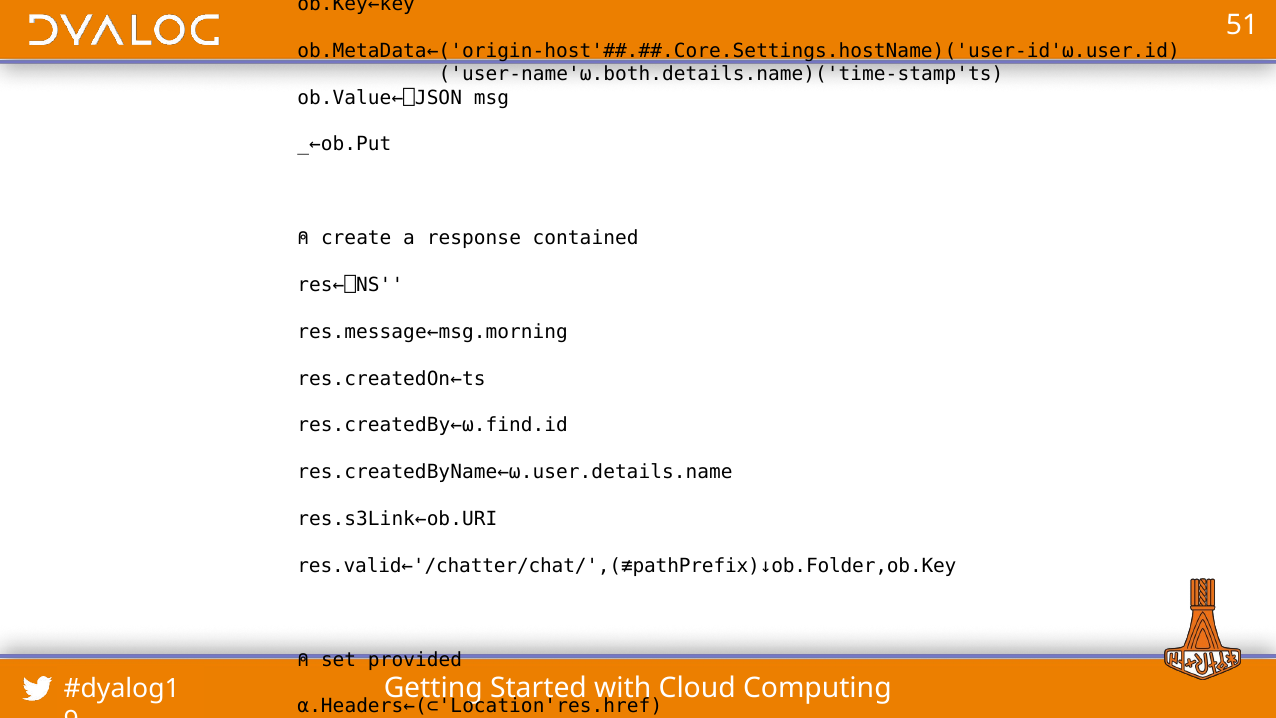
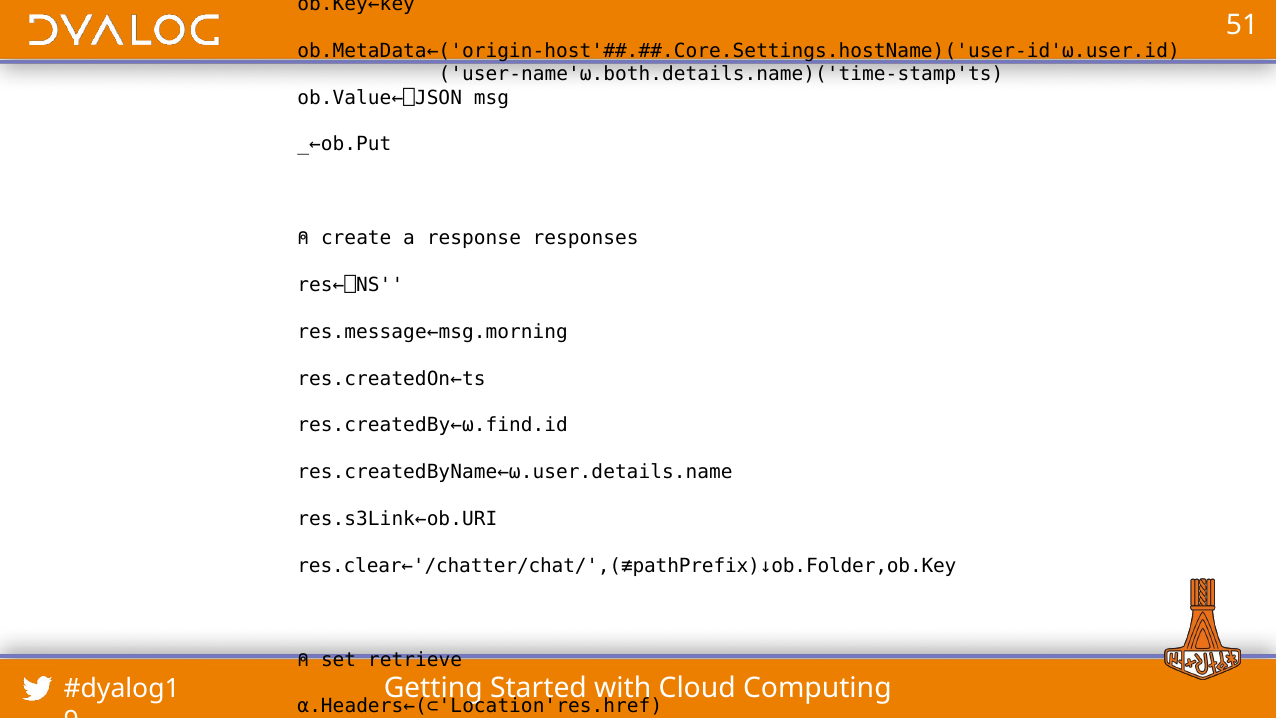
contained: contained -> responses
res.valid←'/chatter/chat/',(≢pathPrefix)↓ob.Folder,ob.Key: res.valid←'/chatter/chat/',(≢pathPrefix)↓ob.Folder,ob.Key -> res.clear←'/chatter/chat/',(≢pathPrefix)↓ob.Folder,ob.Key
provided: provided -> retrieve
